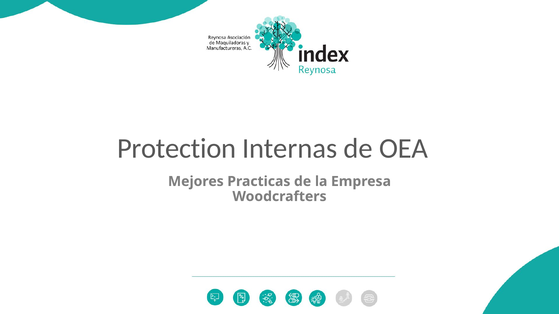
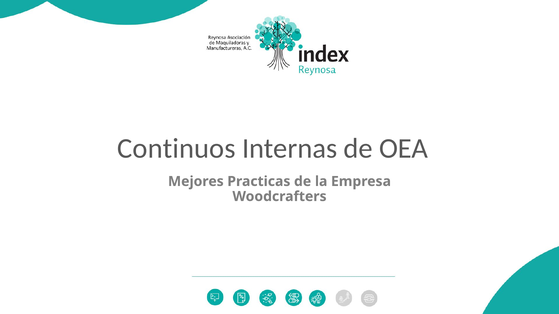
Protection: Protection -> Continuos
